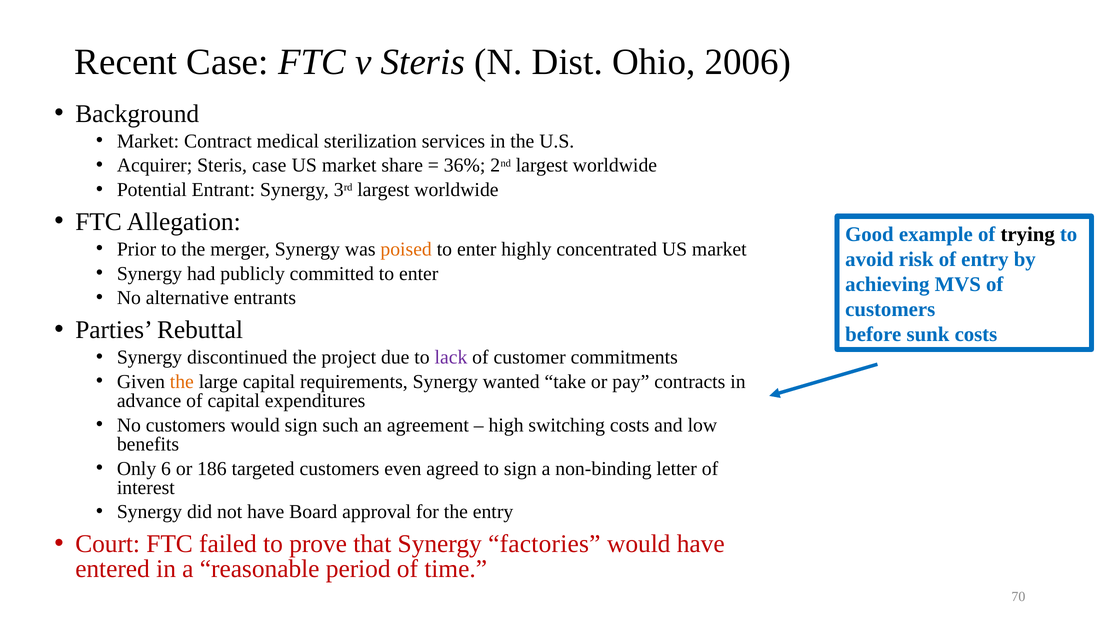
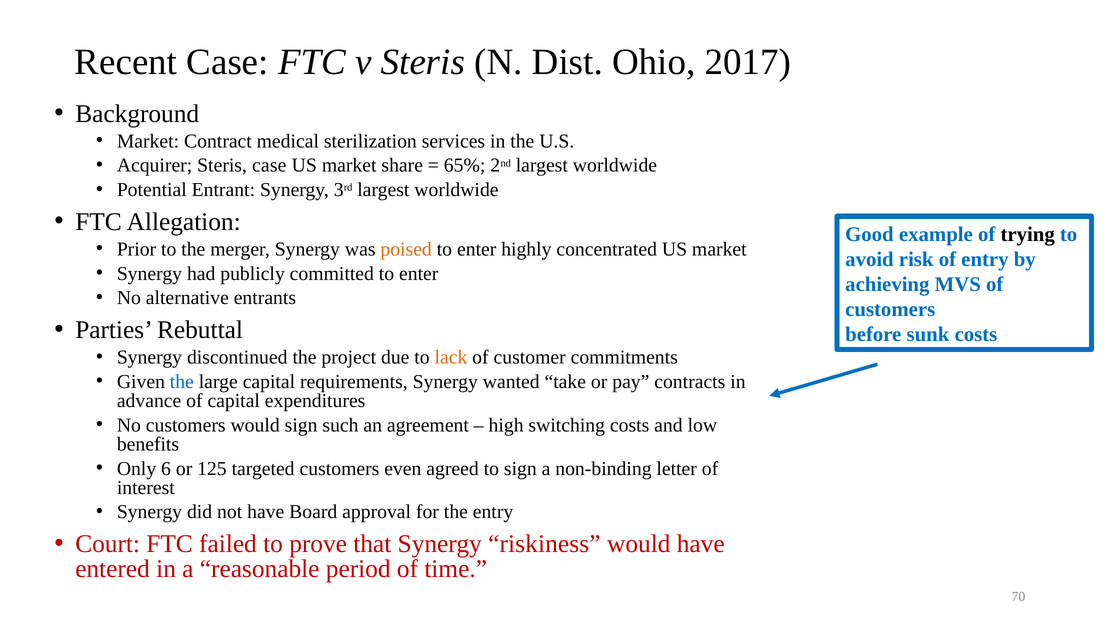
2006: 2006 -> 2017
36%: 36% -> 65%
lack colour: purple -> orange
the at (182, 381) colour: orange -> blue
186: 186 -> 125
factories: factories -> riskiness
